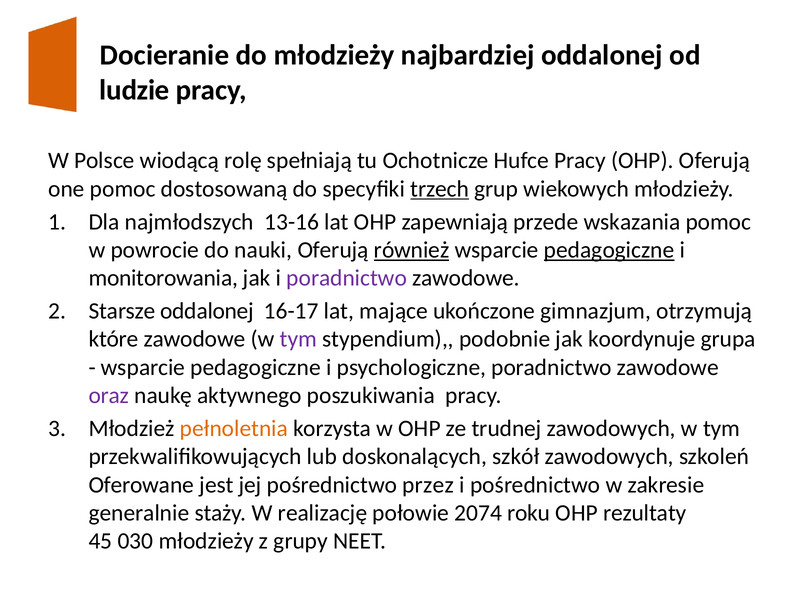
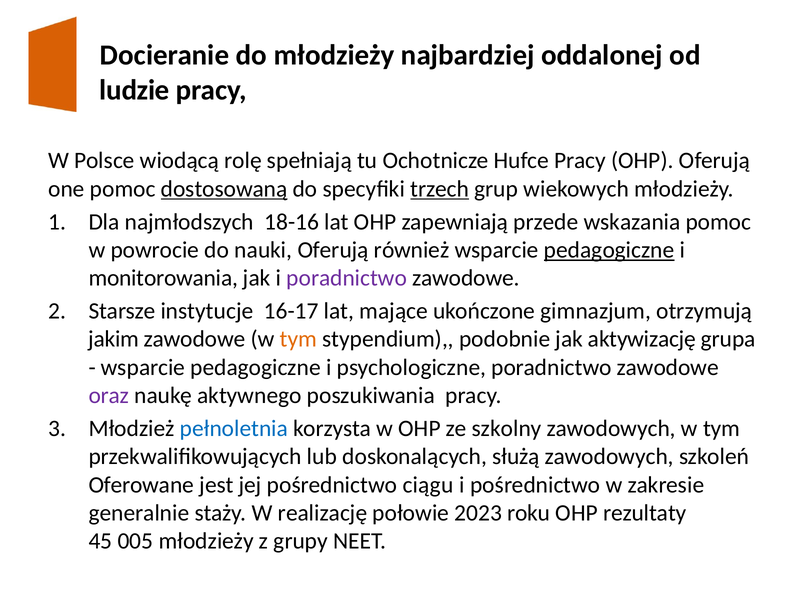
dostosowaną underline: none -> present
13-16: 13-16 -> 18-16
również underline: present -> none
Starsze oddalonej: oddalonej -> instytucje
które: które -> jakim
tym at (299, 339) colour: purple -> orange
koordynuje: koordynuje -> aktywizację
pełnoletnia colour: orange -> blue
trudnej: trudnej -> szkolny
szkół: szkół -> służą
przez: przez -> ciągu
2074: 2074 -> 2023
030: 030 -> 005
